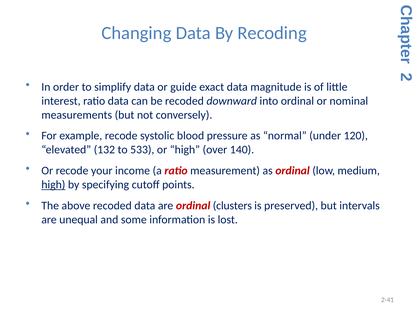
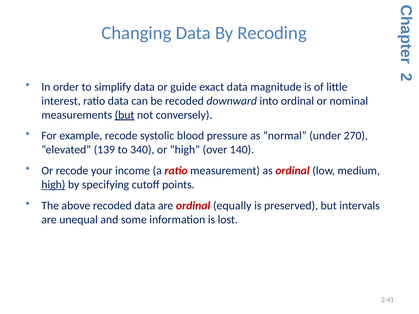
but at (125, 115) underline: none -> present
120: 120 -> 270
132: 132 -> 139
533: 533 -> 340
clusters: clusters -> equally
